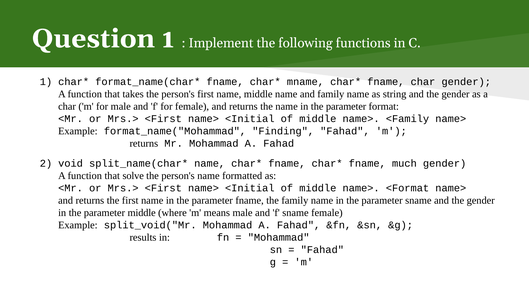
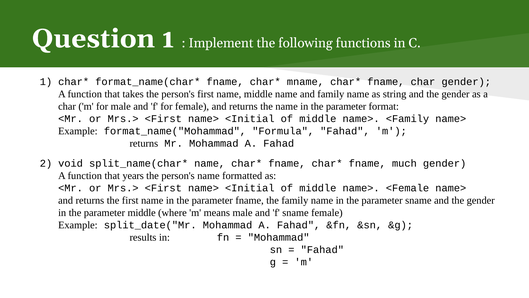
Finding: Finding -> Formula
solve: solve -> years
<Format: <Format -> <Female
split_void("Mr: split_void("Mr -> split_date("Mr
